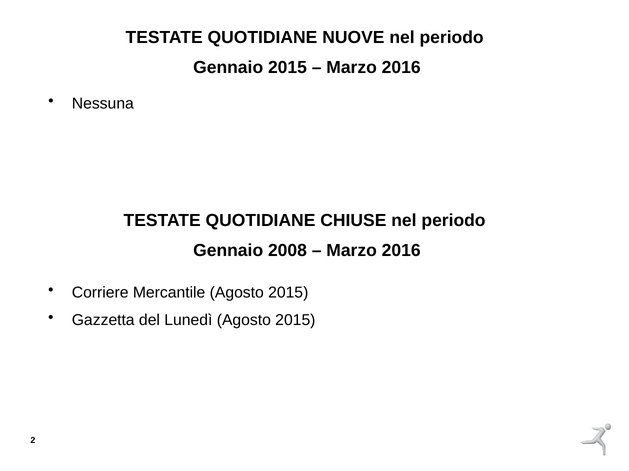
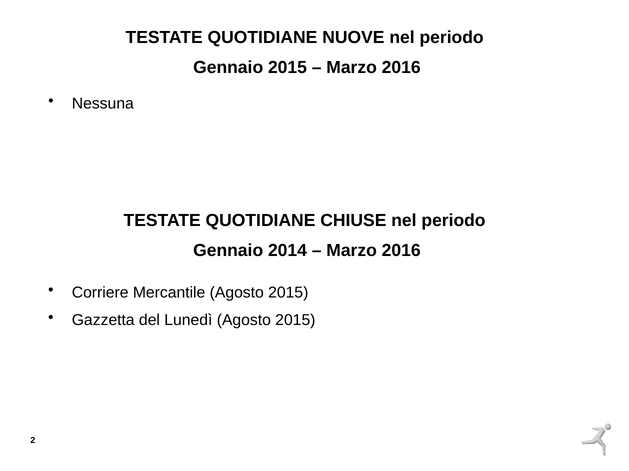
2008: 2008 -> 2014
